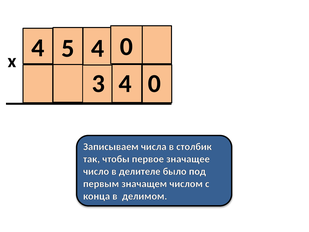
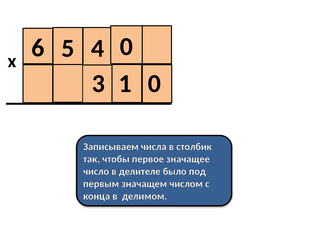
х 4: 4 -> 6
3 4: 4 -> 1
